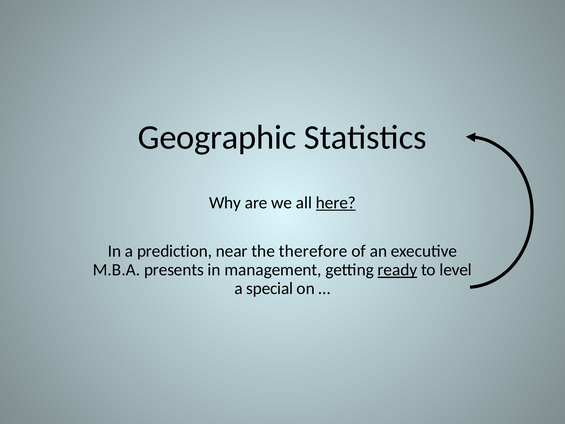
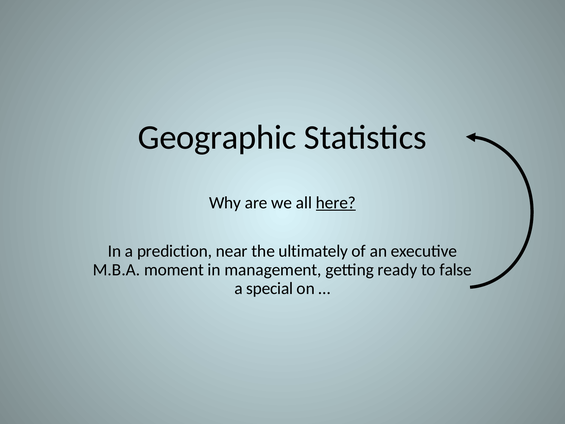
therefore: therefore -> ultimately
presents: presents -> moment
ready underline: present -> none
level: level -> false
